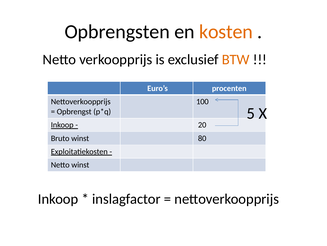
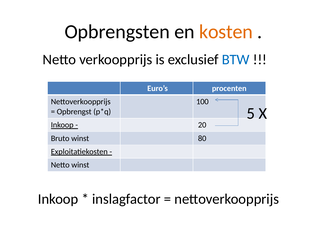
BTW colour: orange -> blue
